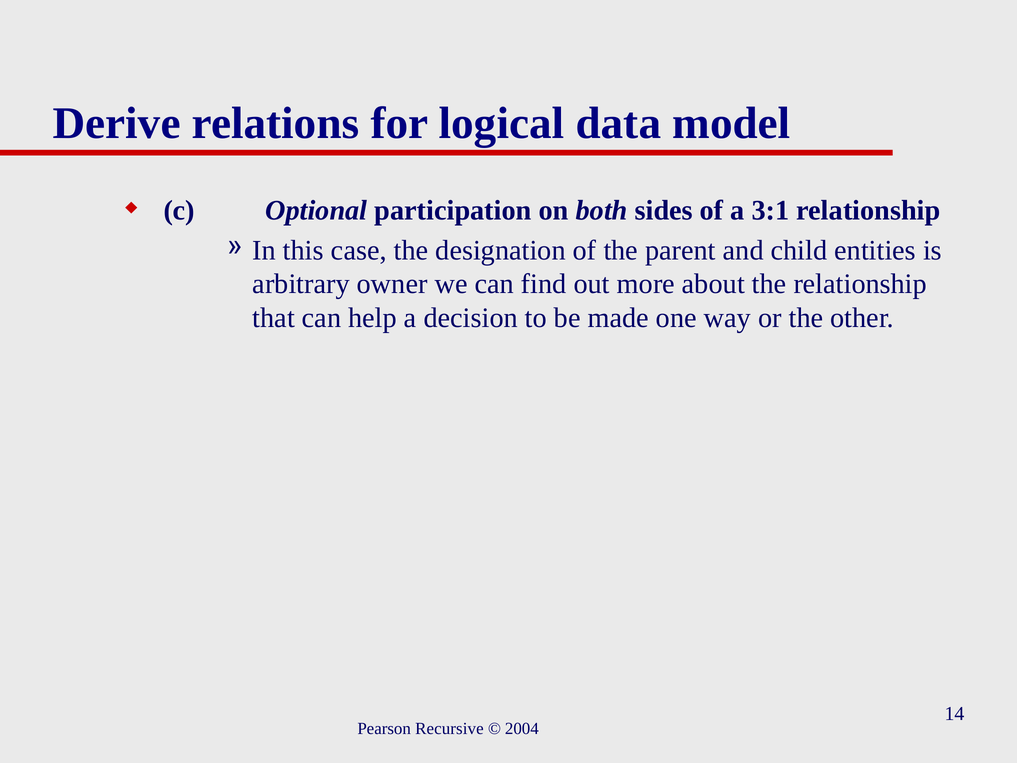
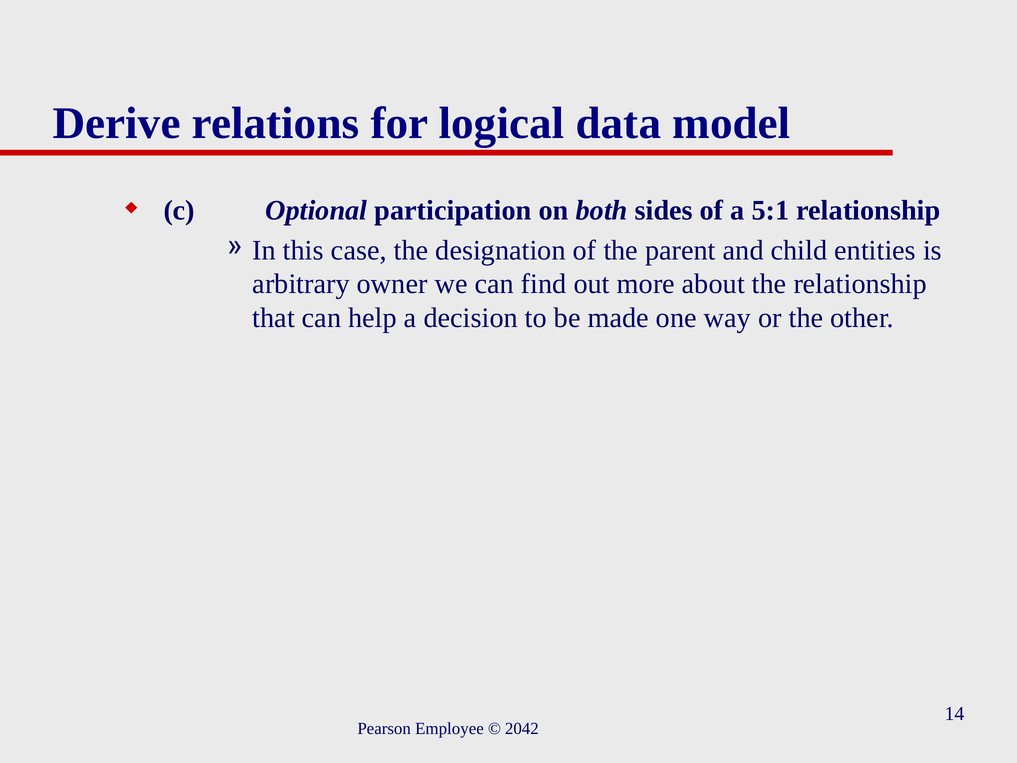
3:1: 3:1 -> 5:1
Recursive: Recursive -> Employee
2004: 2004 -> 2042
